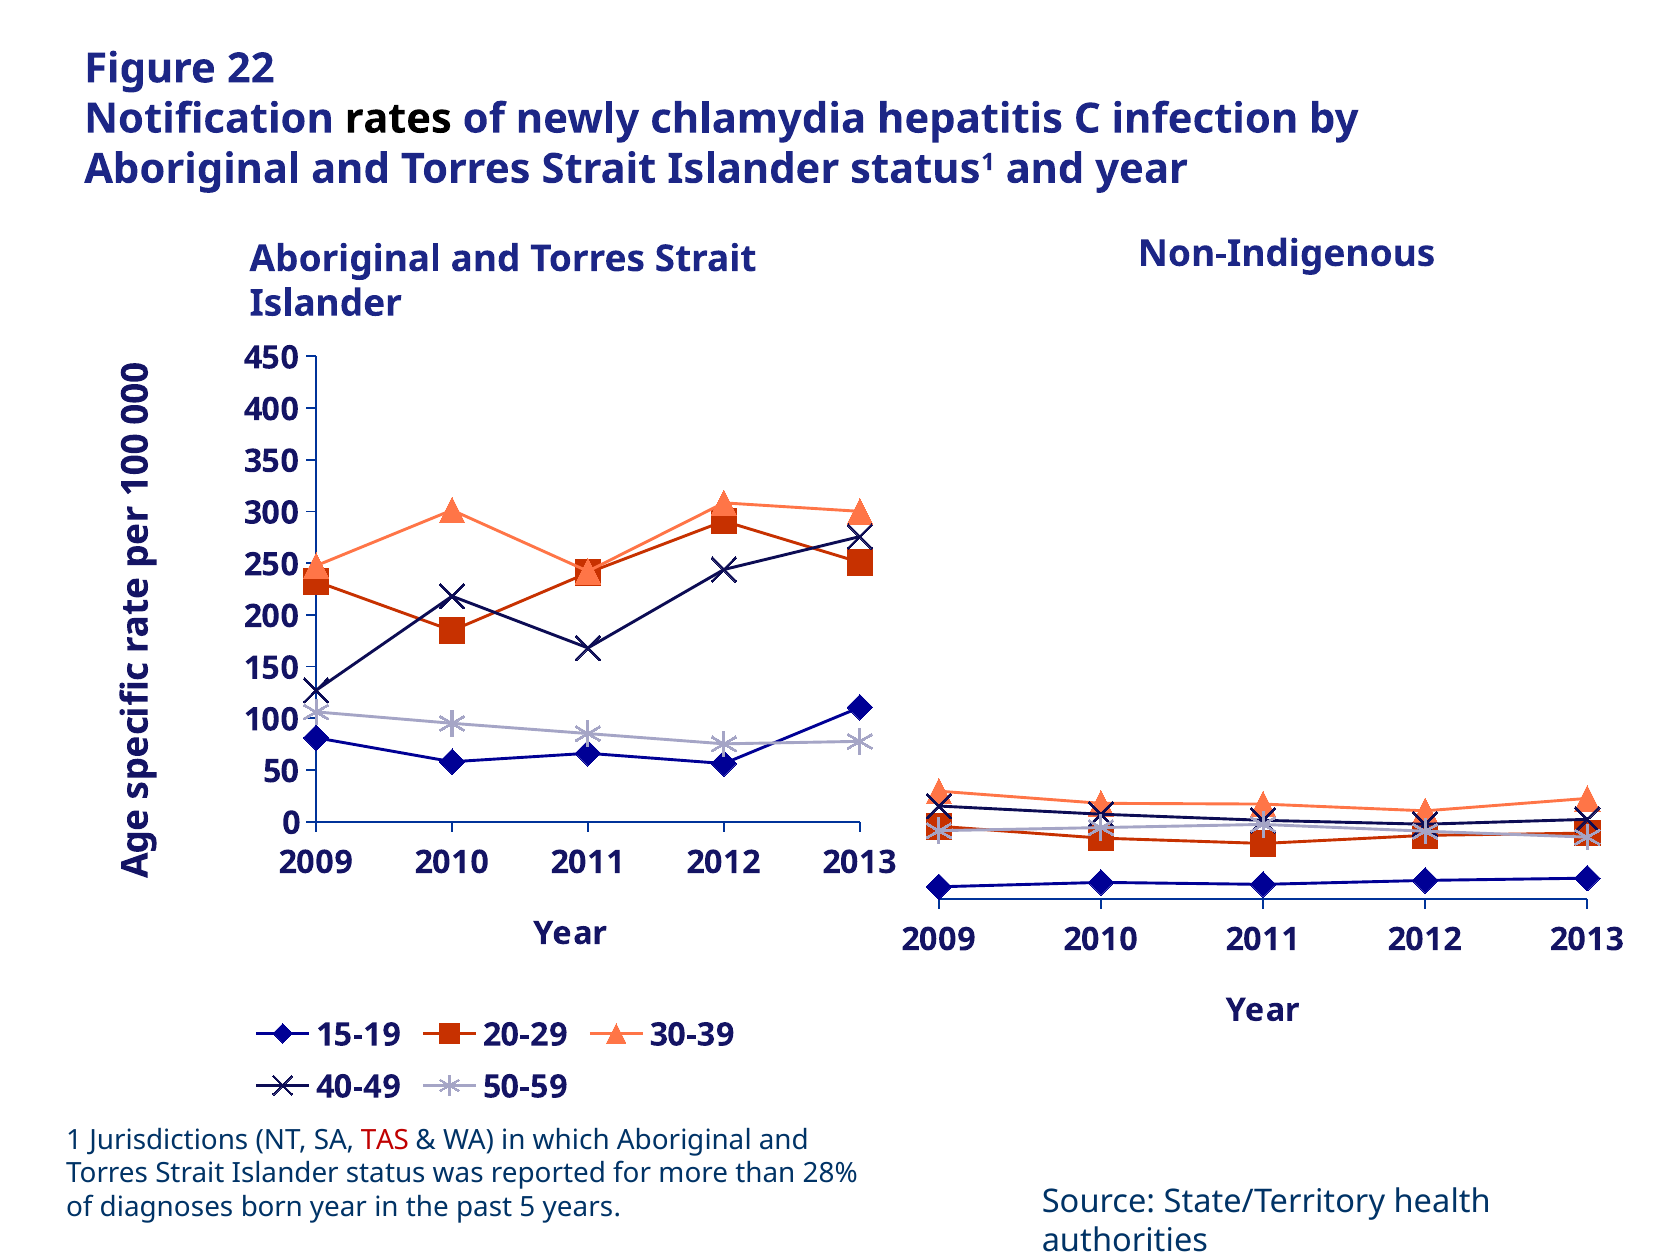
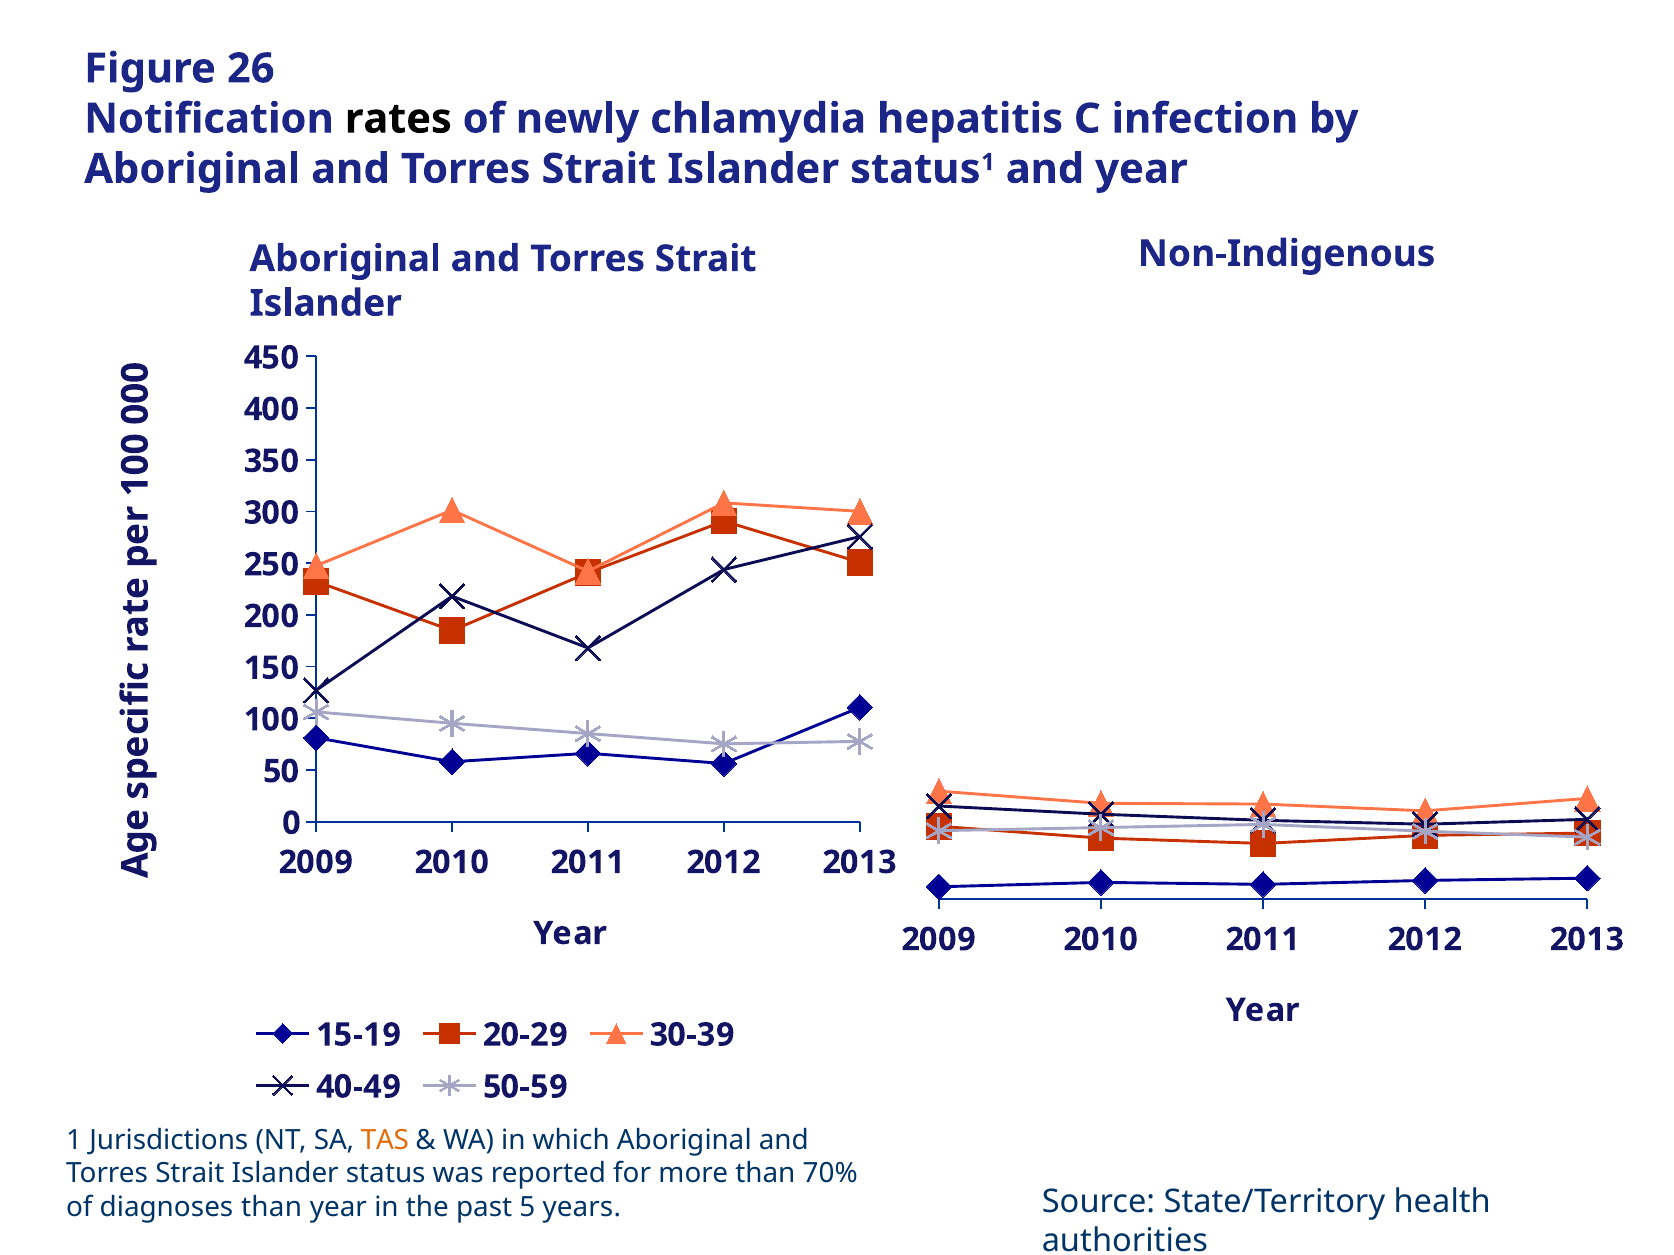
22: 22 -> 26
TAS colour: red -> orange
28%: 28% -> 70%
diagnoses born: born -> than
